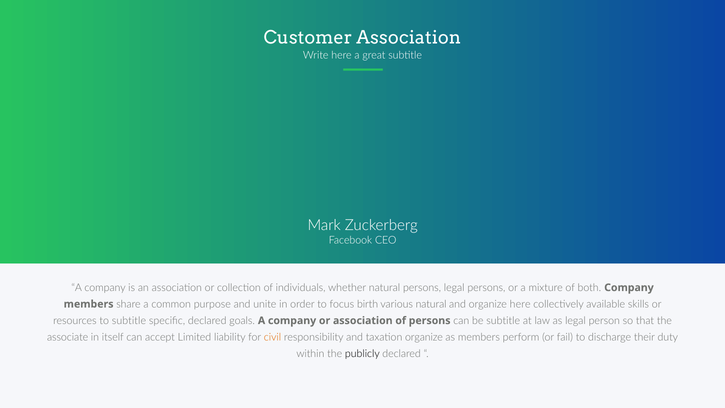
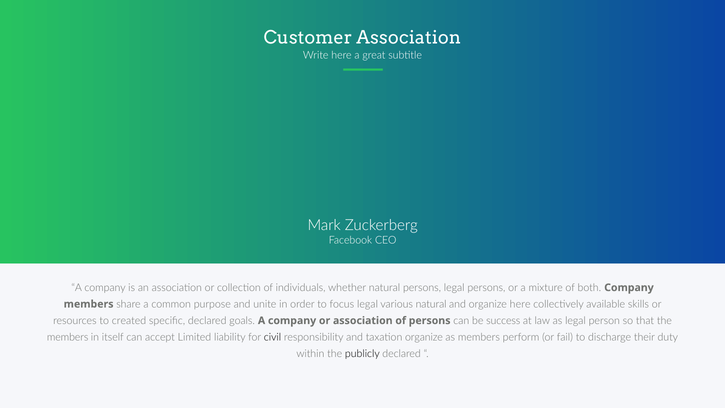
focus birth: birth -> legal
to subtitle: subtitle -> created
be subtitle: subtitle -> success
associate at (68, 337): associate -> members
civil colour: orange -> black
